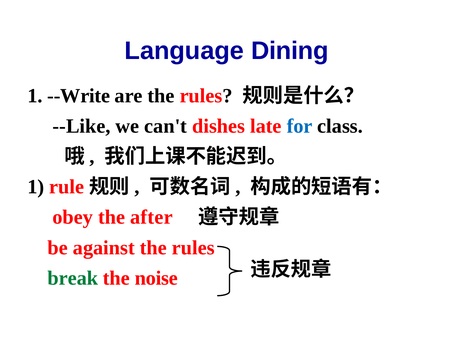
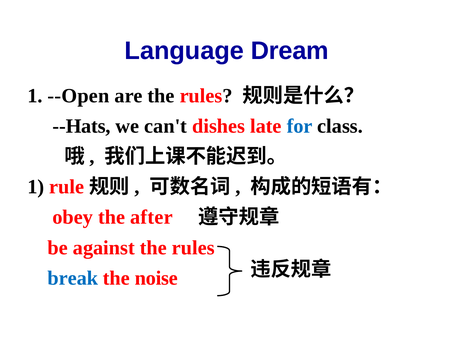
Dining: Dining -> Dream
--Write: --Write -> --Open
--Like: --Like -> --Hats
break colour: green -> blue
